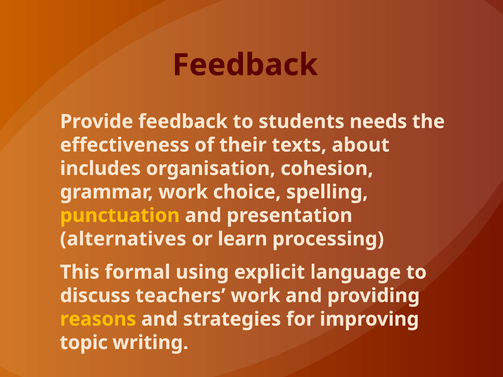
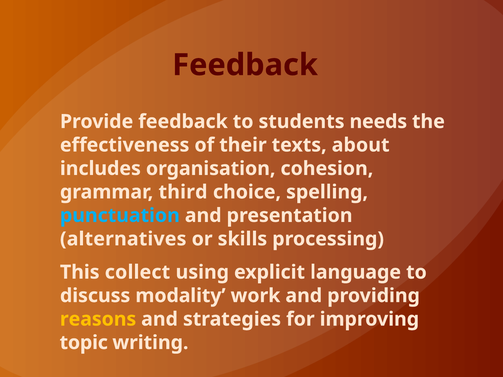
grammar work: work -> third
punctuation colour: yellow -> light blue
learn: learn -> skills
formal: formal -> collect
teachers: teachers -> modality
